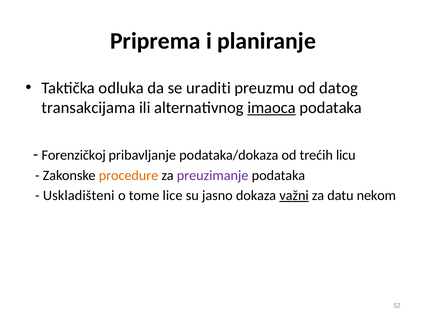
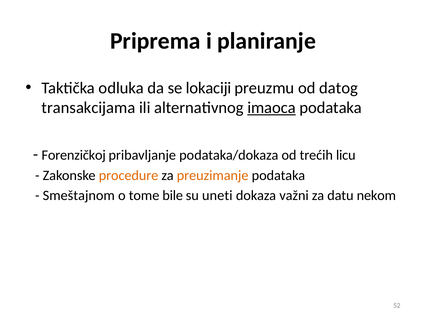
uraditi: uraditi -> lokaciji
preuzimanje colour: purple -> orange
Uskladišteni: Uskladišteni -> Smeštajnom
lice: lice -> bile
jasno: jasno -> uneti
važni underline: present -> none
